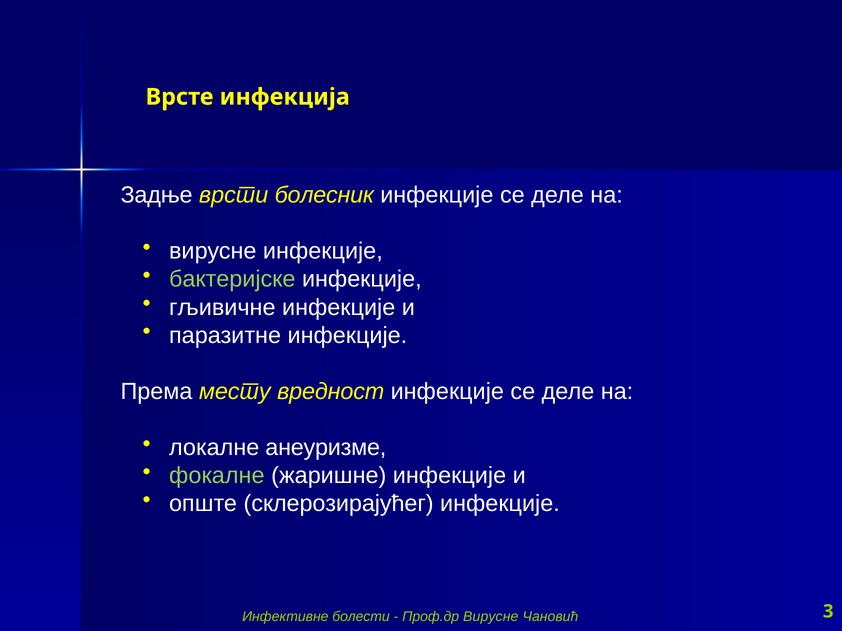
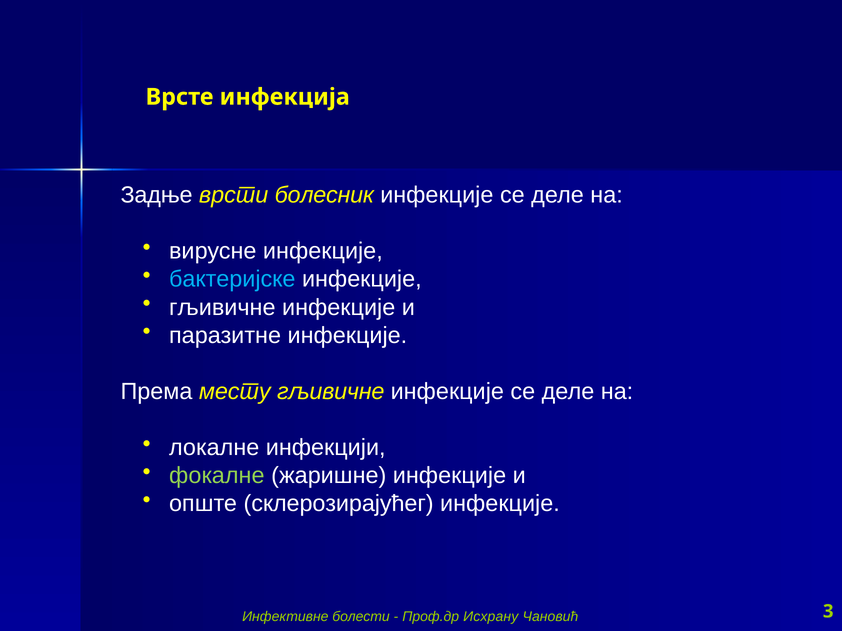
бактеријске colour: light green -> light blue
месту вредност: вредност -> гљивичне
анеуризме: анеуризме -> инфекцији
Проф.др Вирусне: Вирусне -> Исхрану
